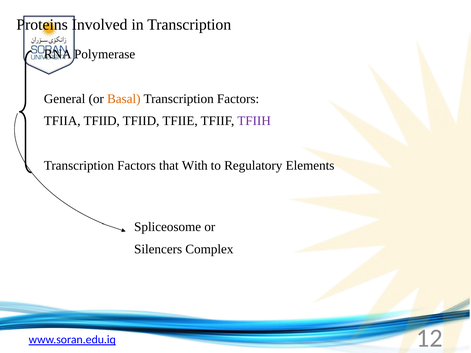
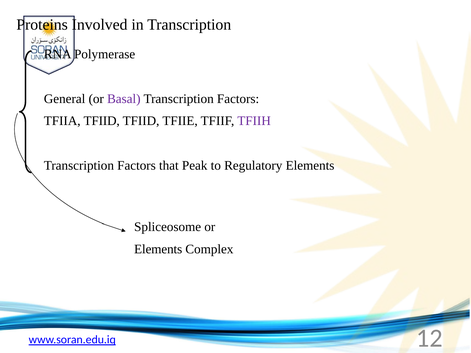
Basal colour: orange -> purple
With: With -> Peak
Silencers at (158, 249): Silencers -> Elements
